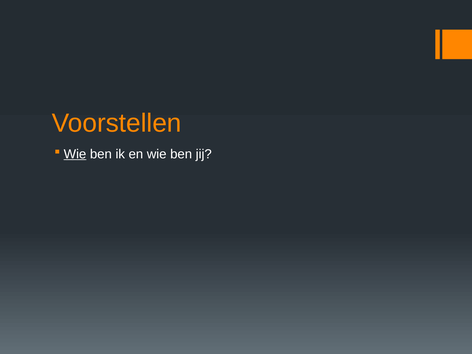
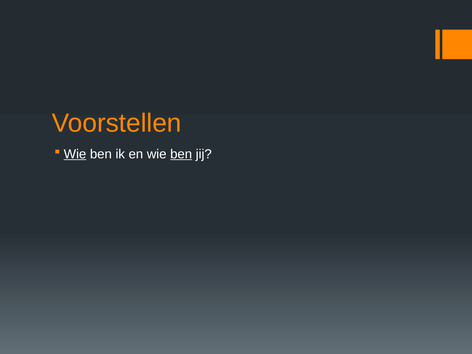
ben at (181, 154) underline: none -> present
